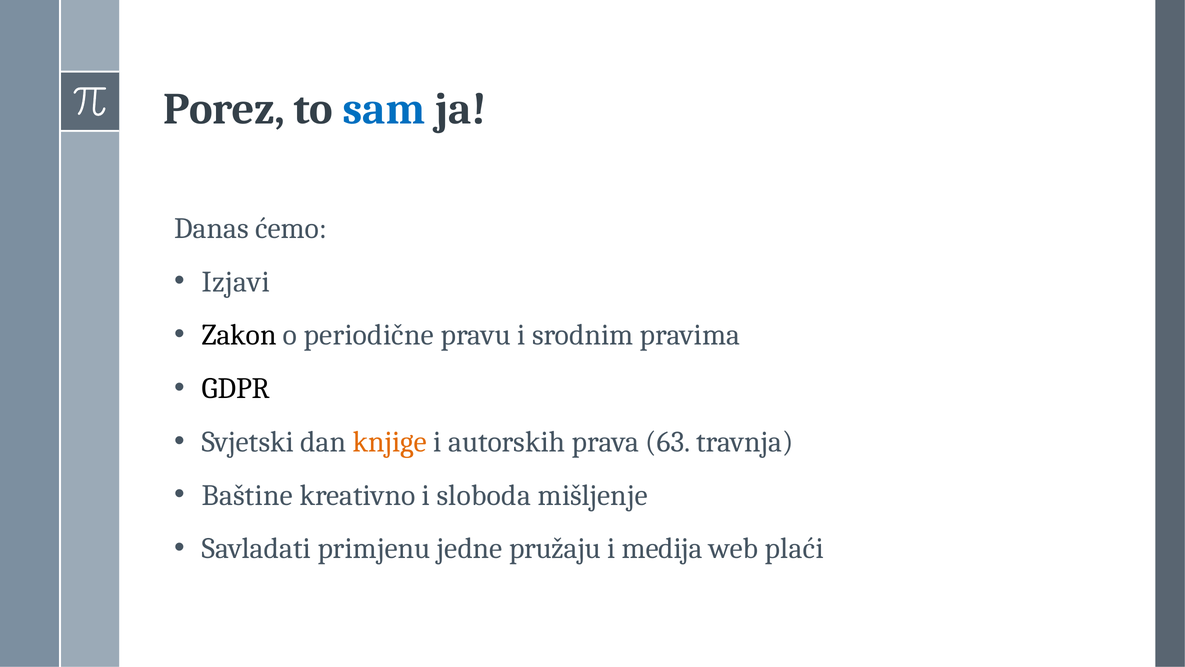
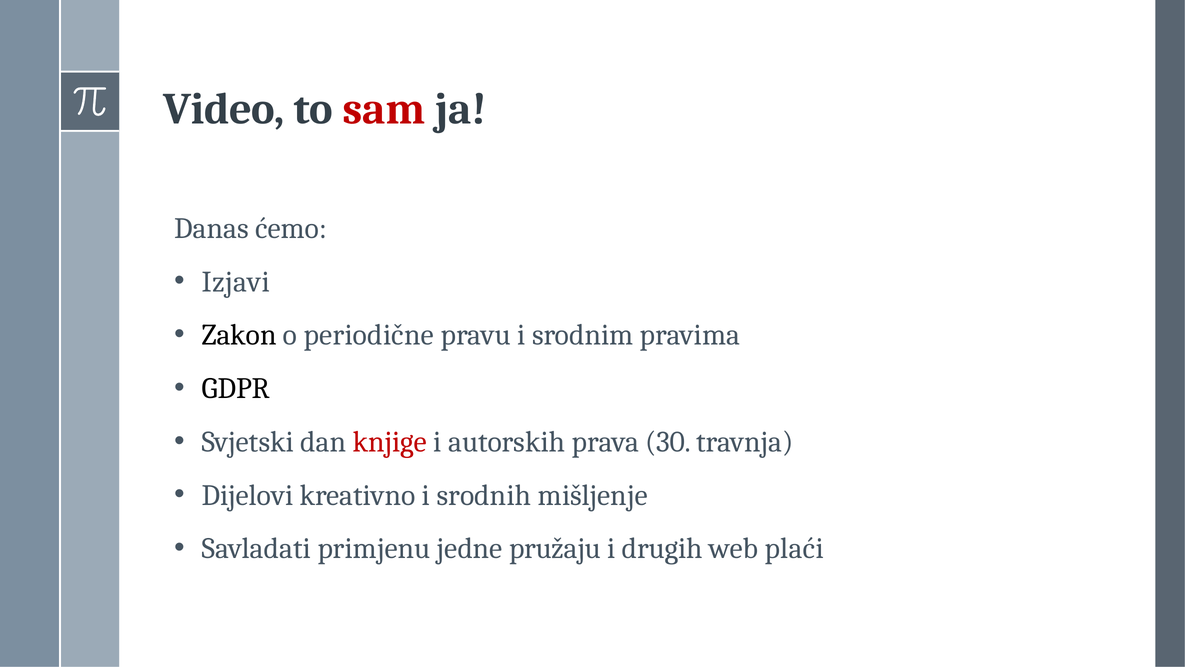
Porez: Porez -> Video
sam colour: blue -> red
knjige colour: orange -> red
63: 63 -> 30
Baštine: Baštine -> Dijelovi
sloboda: sloboda -> srodnih
medija: medija -> drugih
